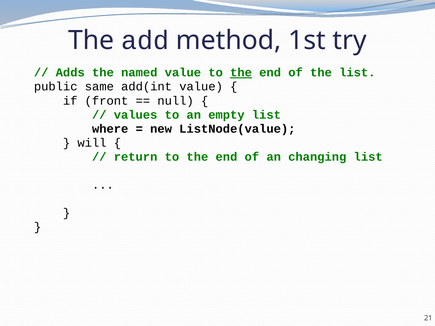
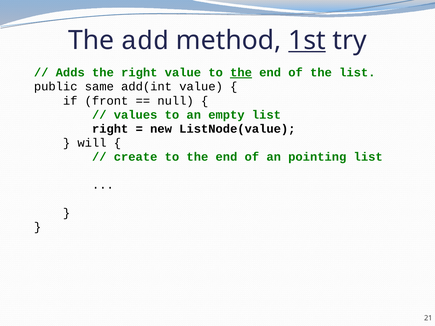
1st underline: none -> present
the named: named -> right
where at (110, 129): where -> right
return: return -> create
changing: changing -> pointing
